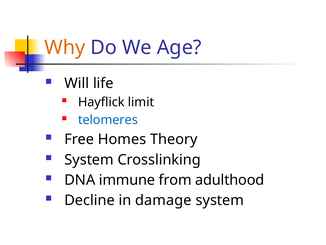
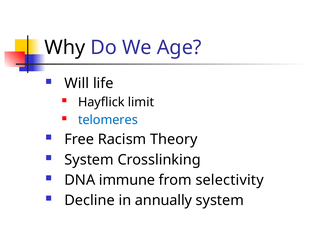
Why colour: orange -> black
Homes: Homes -> Racism
adulthood: adulthood -> selectivity
damage: damage -> annually
